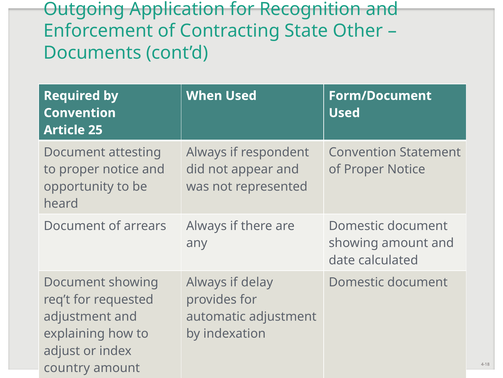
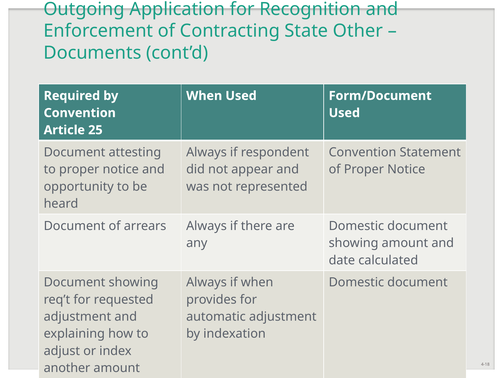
if delay: delay -> when
country: country -> another
